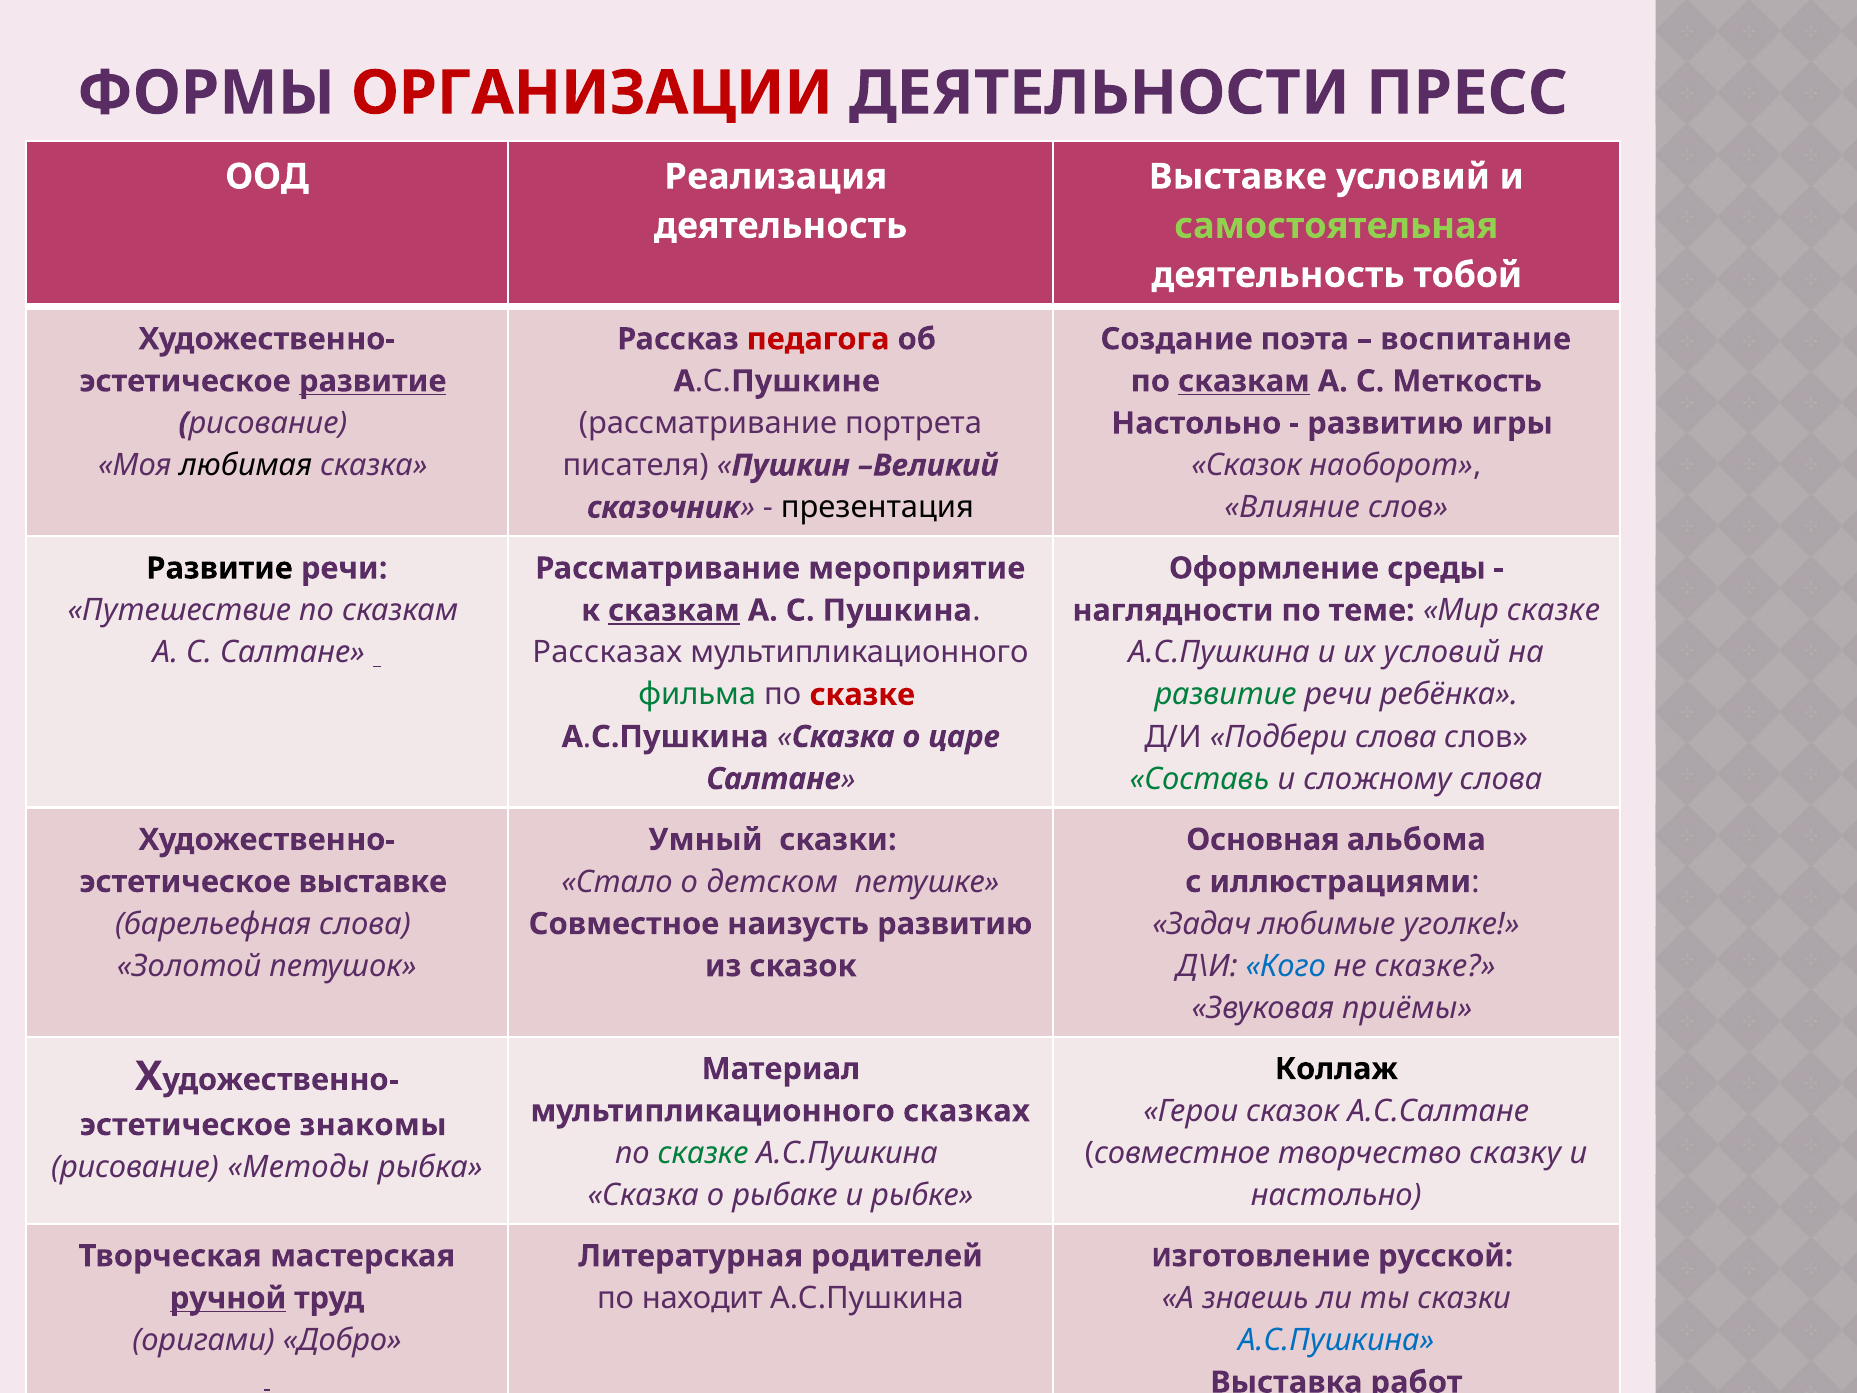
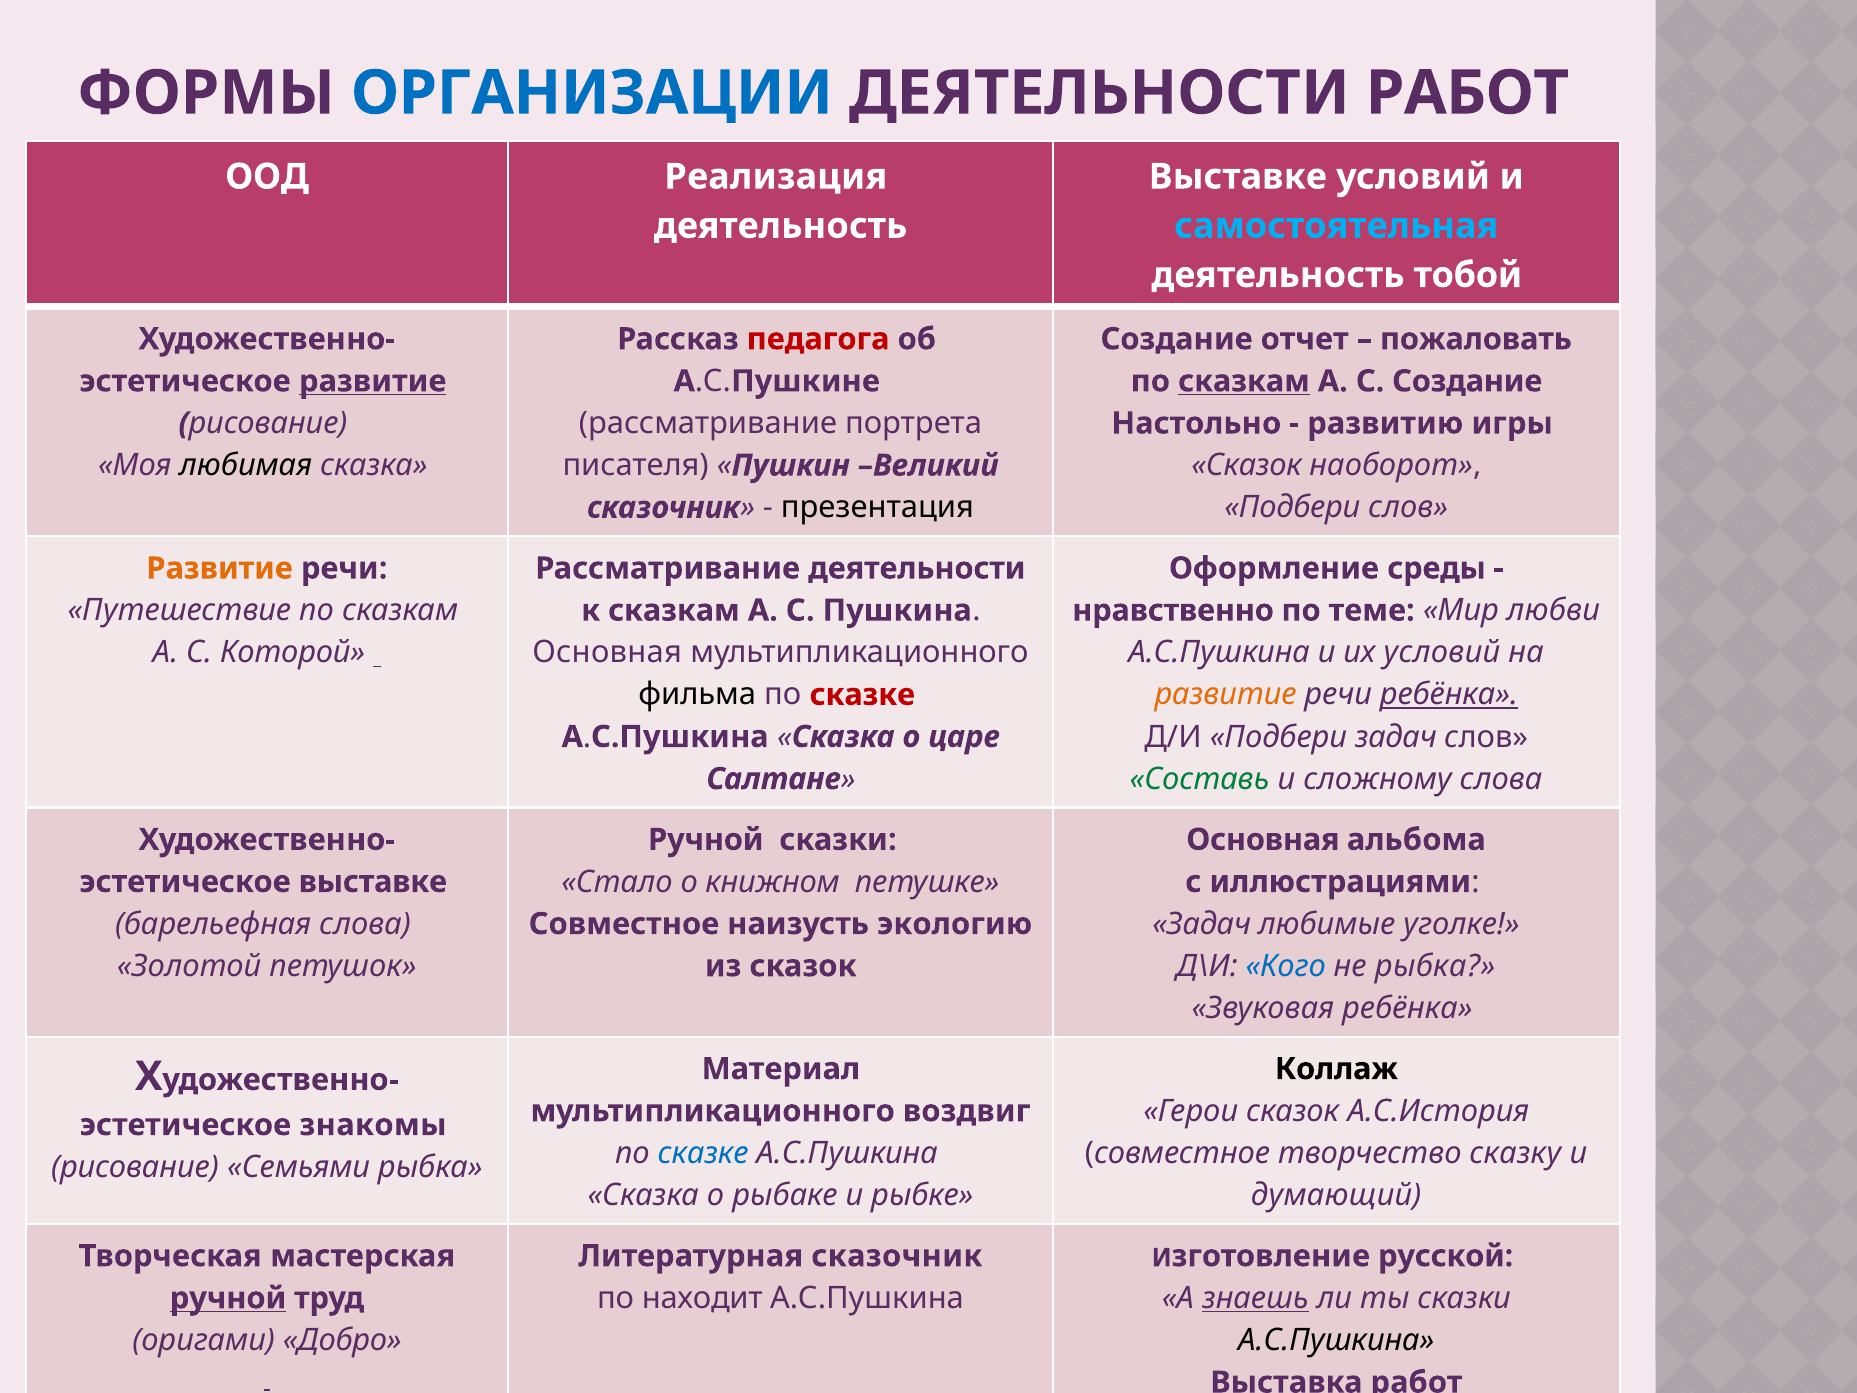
ОРГАНИЗАЦИИ colour: red -> blue
ДЕЯТЕЛЬНОСТИ ПРЕСС: ПРЕСС -> РАБОТ
самостоятельная colour: light green -> light blue
поэта: поэта -> отчет
воспитание: воспитание -> пожаловать
С Меткость: Меткость -> Создание
Влияние at (1292, 507): Влияние -> Подбери
Развитие at (220, 568) colour: black -> orange
Рассматривание мероприятие: мероприятие -> деятельности
сказкам at (674, 610) underline: present -> none
наглядности: наглядности -> нравственно
Мир сказке: сказке -> любви
С Салтане: Салтане -> Которой
Рассказах at (607, 652): Рассказах -> Основная
фильма colour: green -> black
развитие at (1226, 695) colour: green -> orange
ребёнка at (1449, 695) underline: none -> present
Подбери слова: слова -> задач
Умный at (706, 840): Умный -> Ручной
детском: детском -> книжном
наизусть развитию: развитию -> экологию
не сказке: сказке -> рыбка
Звуковая приёмы: приёмы -> ребёнка
А.С.Салтане: А.С.Салтане -> А.С.История
сказках: сказках -> воздвиг
сказке at (703, 1153) colour: green -> blue
Методы: Методы -> Семьями
настольно at (1336, 1195): настольно -> думающий
Литературная родителей: родителей -> сказочник
знаешь underline: none -> present
А.С.Пушкина at (1336, 1340) colour: blue -> black
